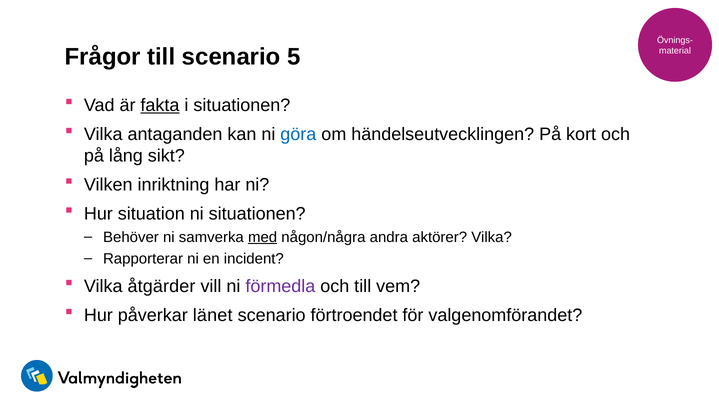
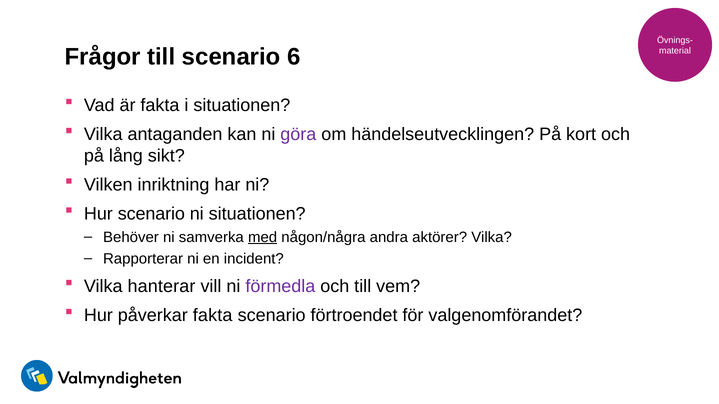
5: 5 -> 6
fakta at (160, 105) underline: present -> none
göra colour: blue -> purple
Hur situation: situation -> scenario
åtgärder: åtgärder -> hanterar
påverkar länet: länet -> fakta
